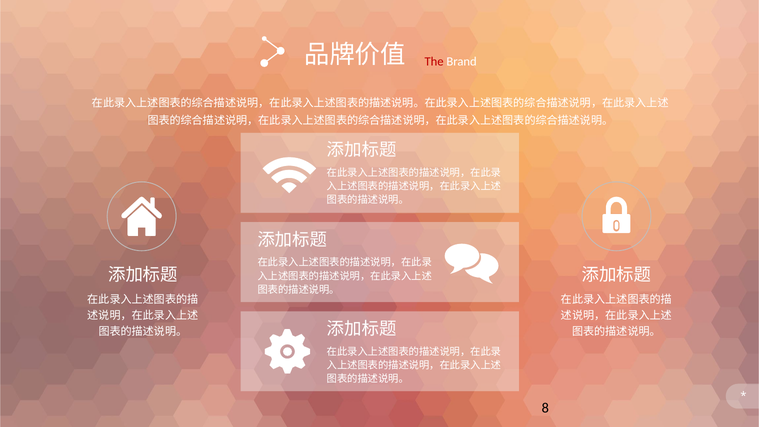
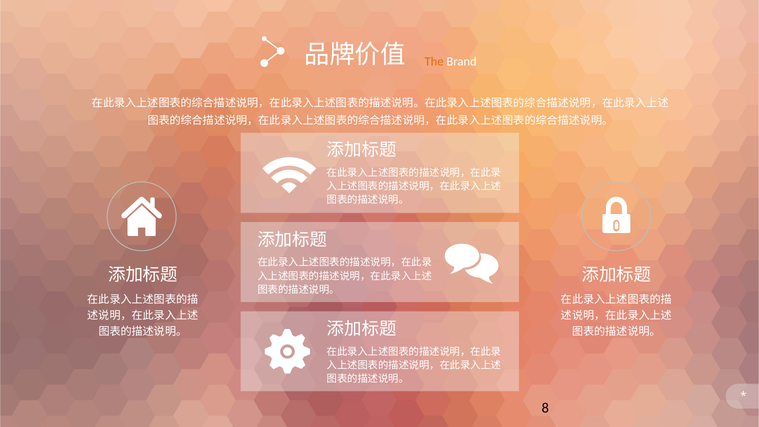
The colour: red -> orange
